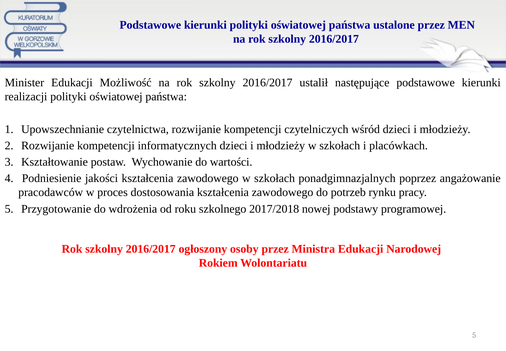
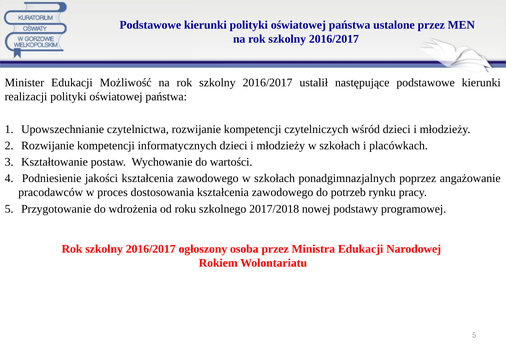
osoby: osoby -> osoba
